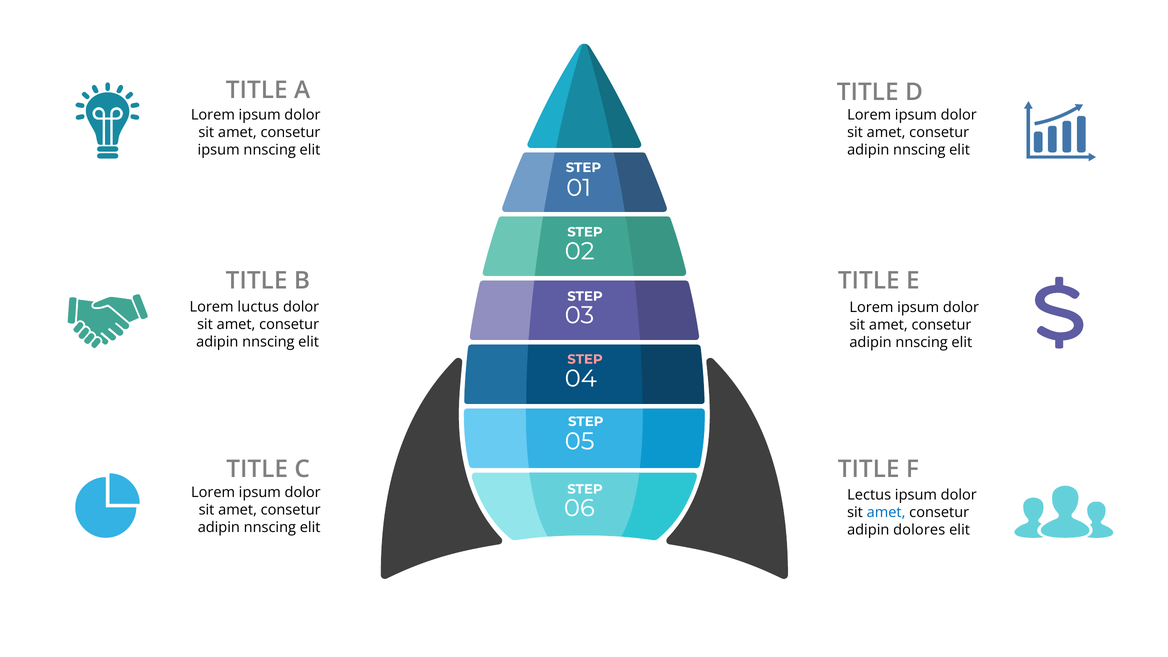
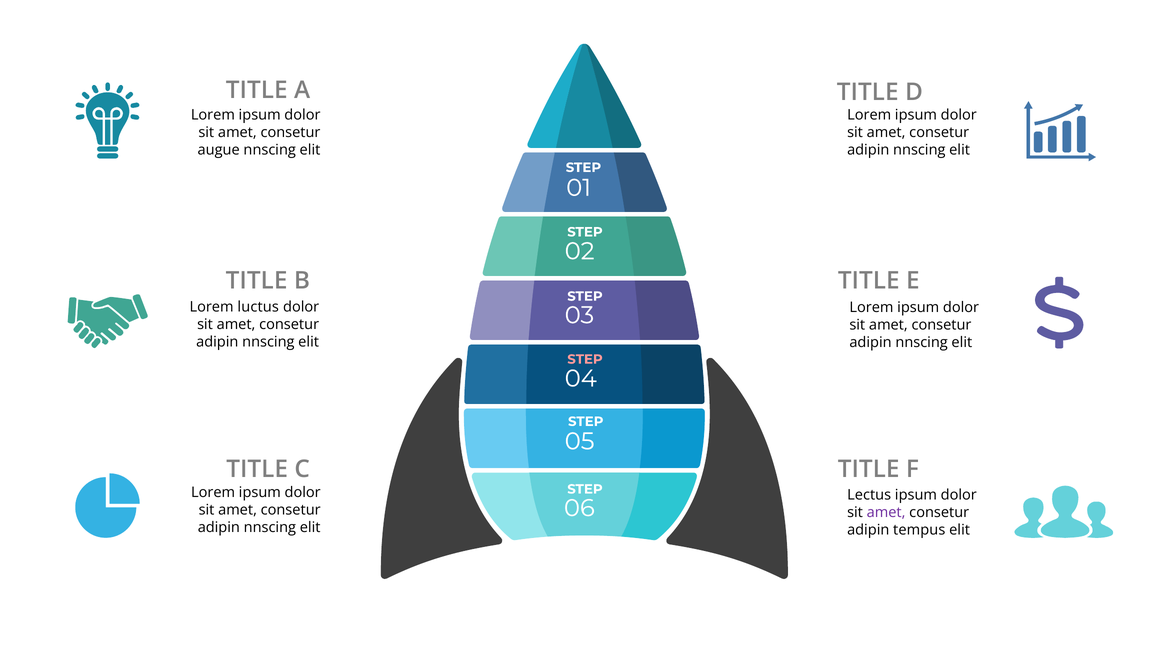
ipsum at (219, 150): ipsum -> augue
amet at (886, 512) colour: blue -> purple
dolores: dolores -> tempus
